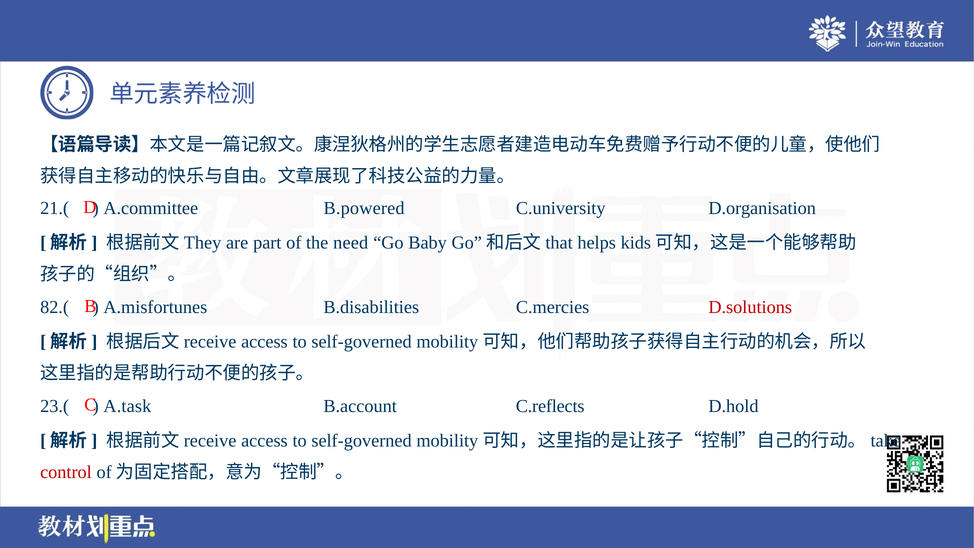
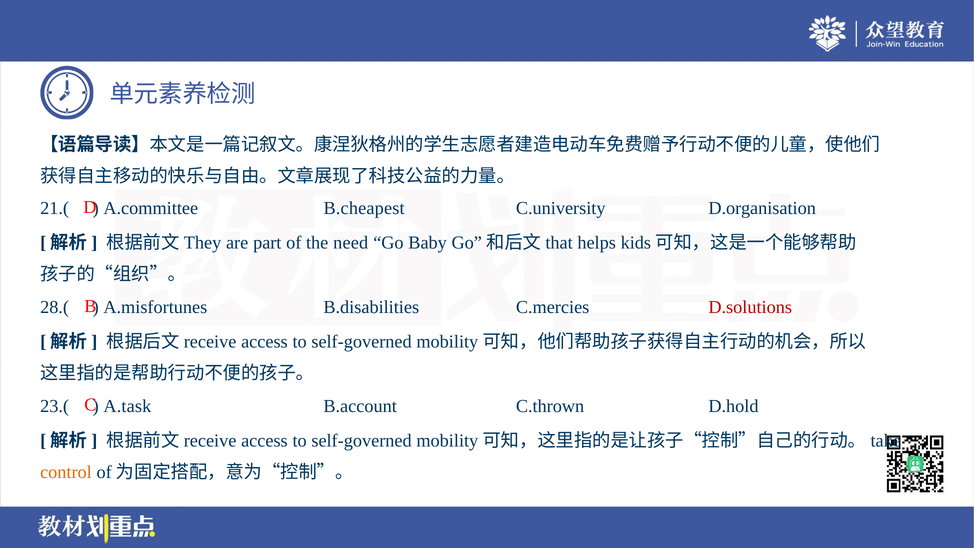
B.powered: B.powered -> B.cheapest
82.(: 82.( -> 28.(
C.reflects: C.reflects -> C.thrown
control colour: red -> orange
